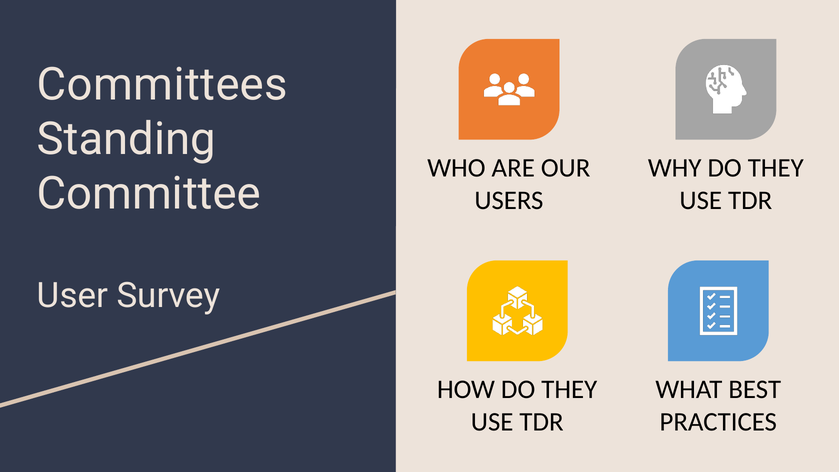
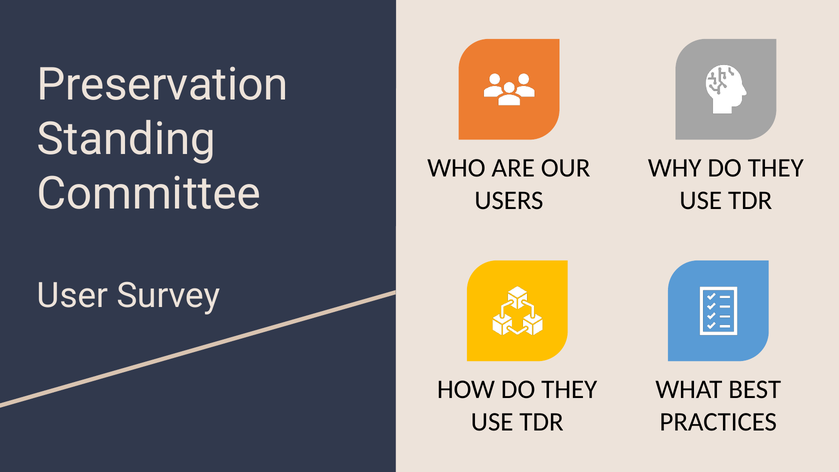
Committees: Committees -> Preservation
